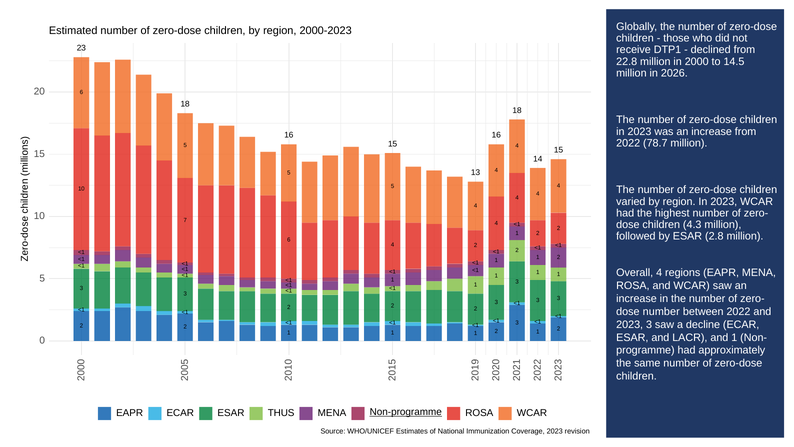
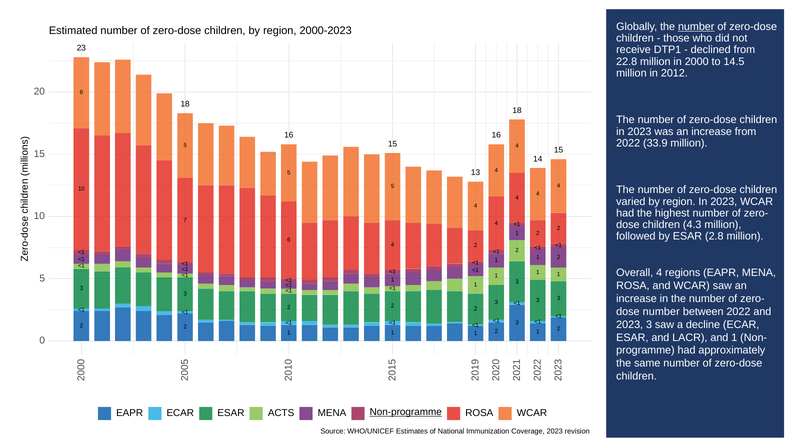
number at (696, 27) underline: none -> present
2026: 2026 -> 2012
78.7: 78.7 -> 33.9
THUS: THUS -> ACTS
